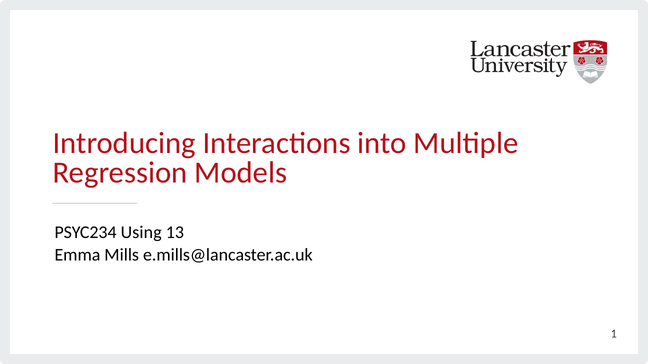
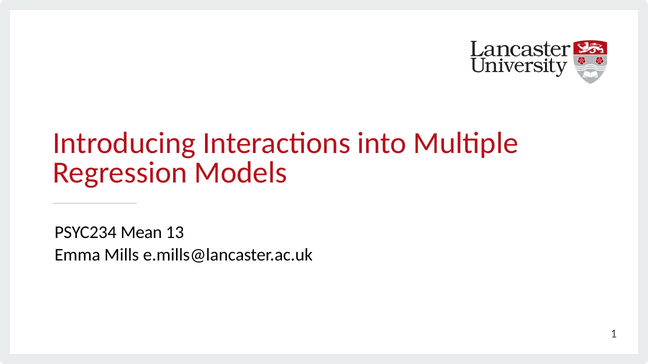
Using: Using -> Mean
